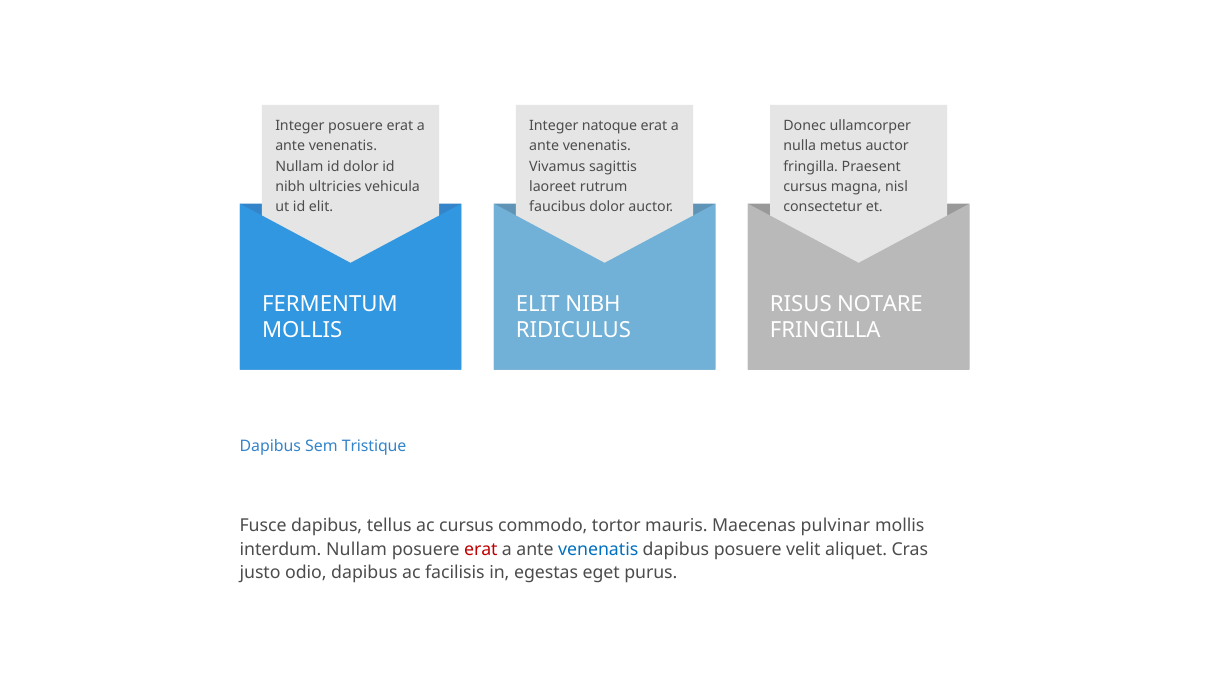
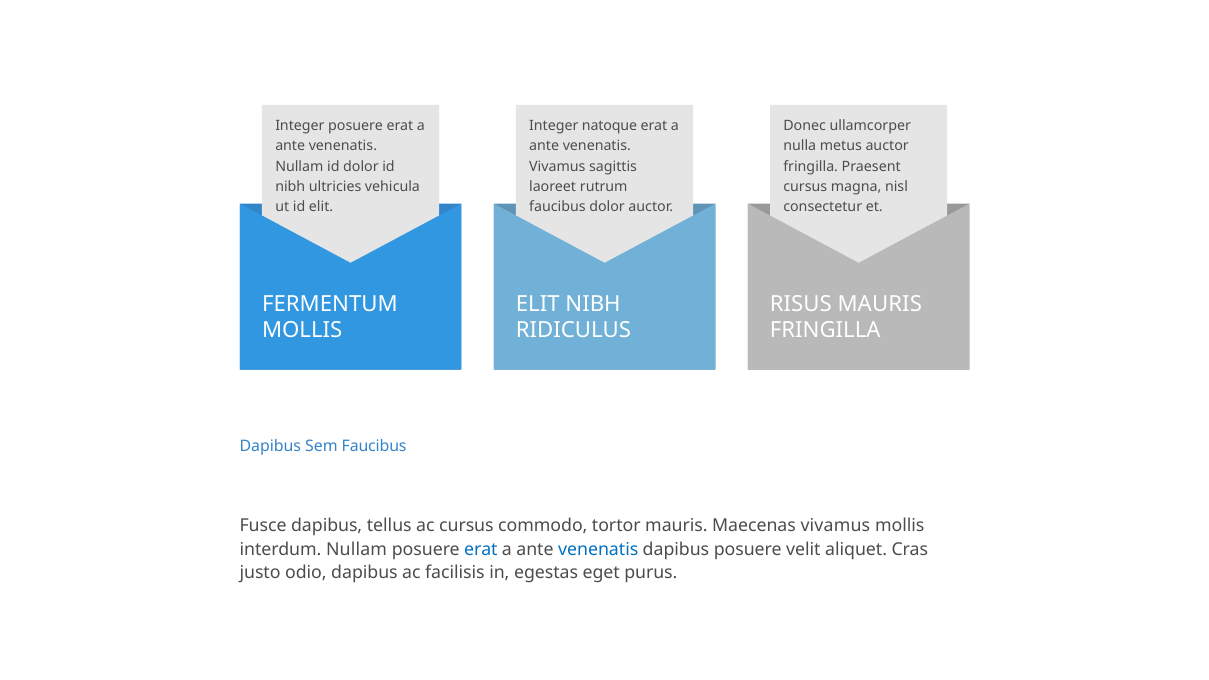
RISUS NOTARE: NOTARE -> MAURIS
Sem Tristique: Tristique -> Faucibus
Maecenas pulvinar: pulvinar -> vivamus
erat at (481, 549) colour: red -> blue
